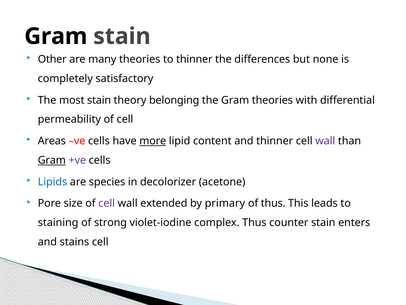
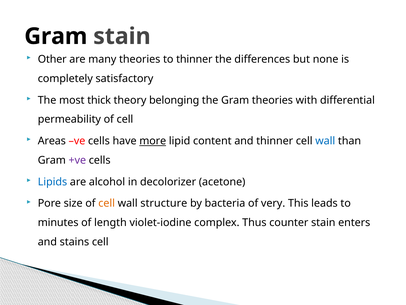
most stain: stain -> thick
wall at (325, 141) colour: purple -> blue
Gram at (52, 160) underline: present -> none
species: species -> alcohol
cell at (107, 203) colour: purple -> orange
extended: extended -> structure
primary: primary -> bacteria
of thus: thus -> very
staining: staining -> minutes
strong: strong -> length
